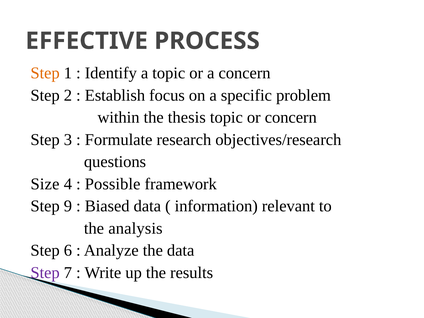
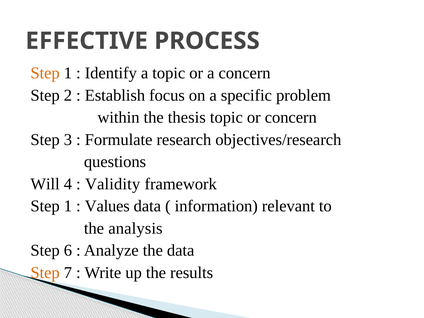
Size: Size -> Will
Possible: Possible -> Validity
9 at (68, 206): 9 -> 1
Biased: Biased -> Values
Step at (45, 273) colour: purple -> orange
